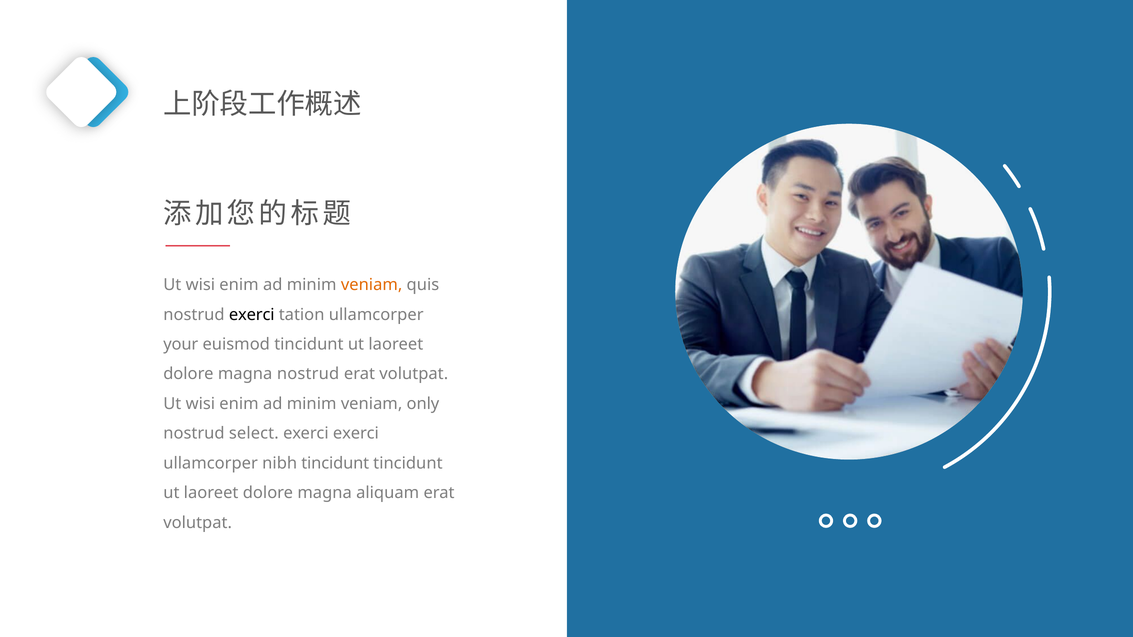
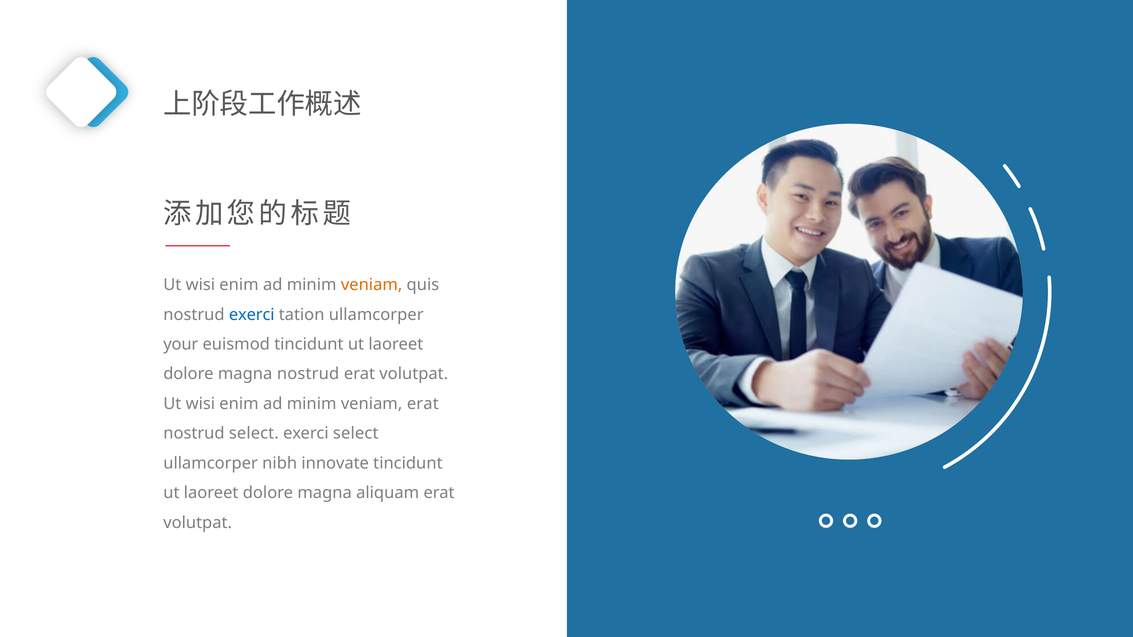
exerci at (252, 315) colour: black -> blue
veniam only: only -> erat
exerci exerci: exerci -> select
nibh tincidunt: tincidunt -> innovate
